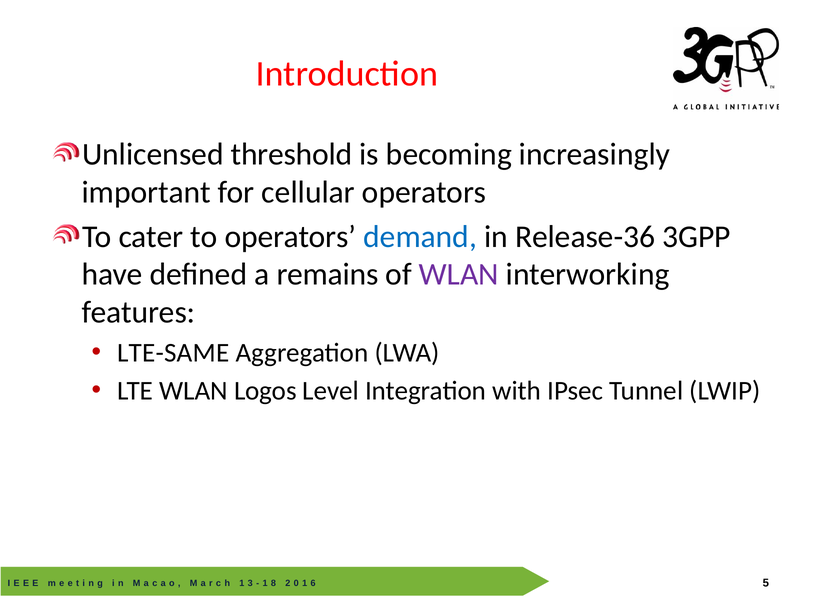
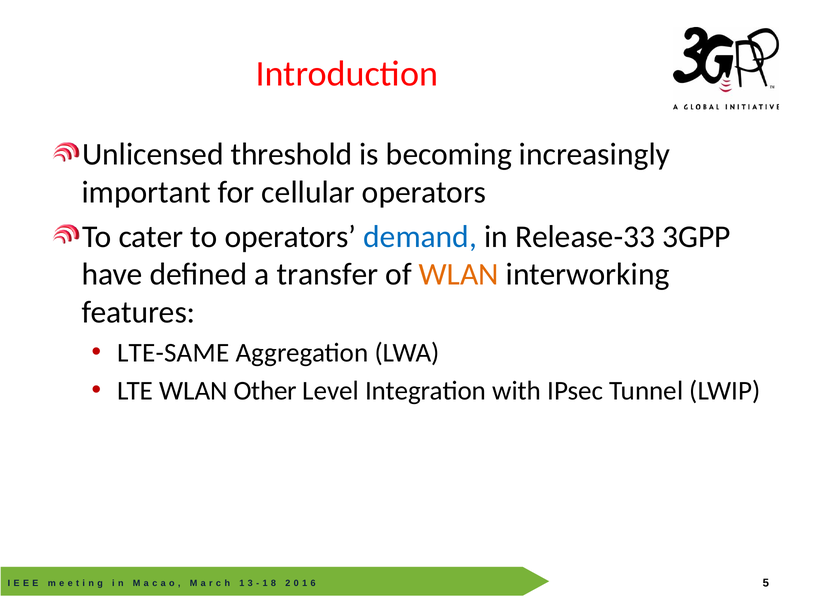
Release-36: Release-36 -> Release-33
remains: remains -> transfer
WLAN at (459, 274) colour: purple -> orange
Logos: Logos -> Other
